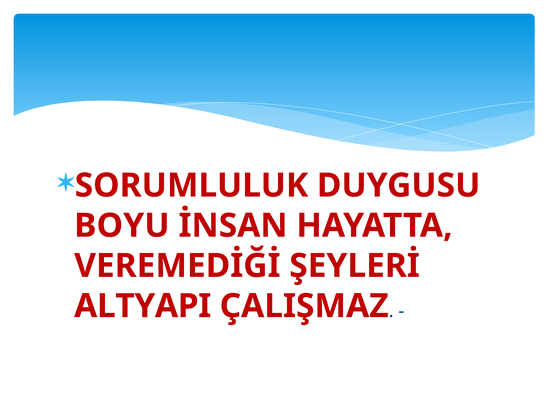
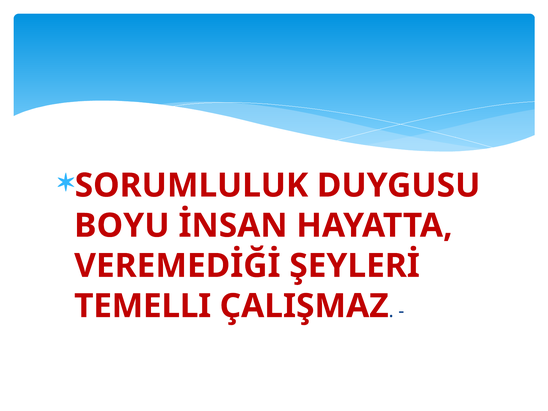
ALTYAPI: ALTYAPI -> TEMELLI
